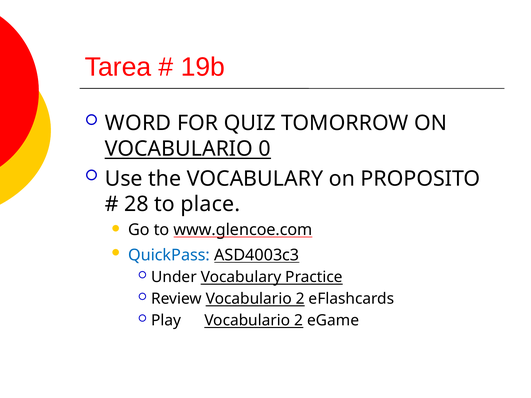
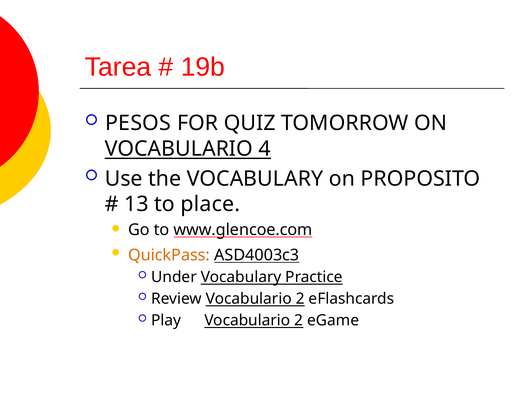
WORD: WORD -> PESOS
0: 0 -> 4
28: 28 -> 13
QuickPass colour: blue -> orange
